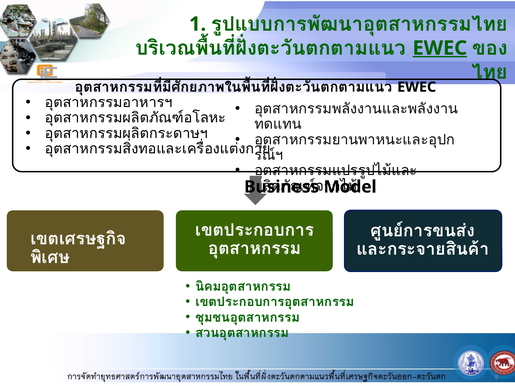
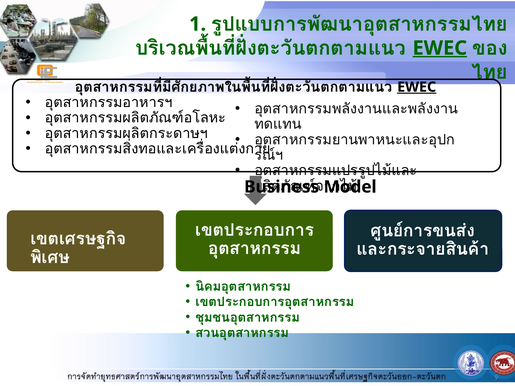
EWEC at (417, 87) underline: none -> present
